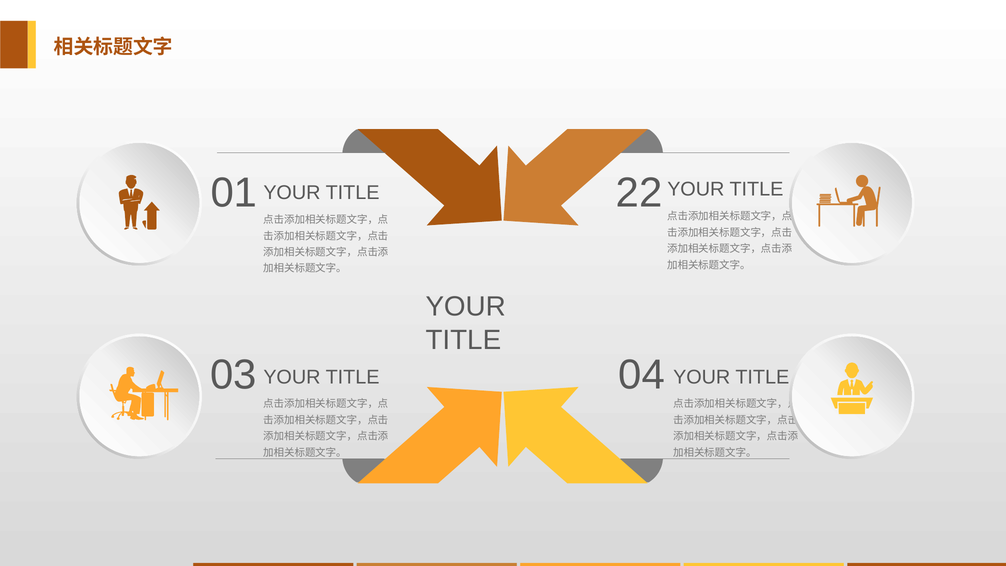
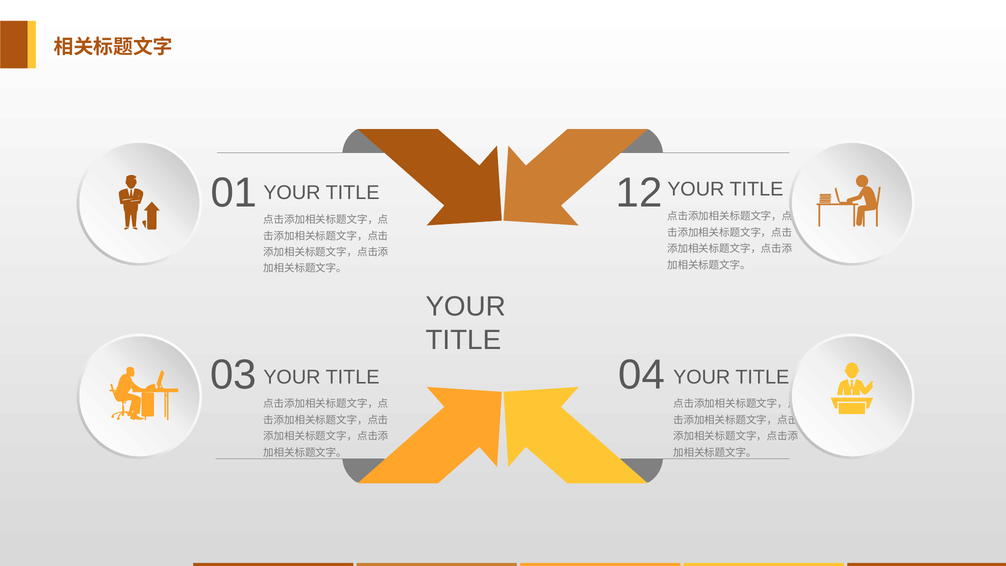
22: 22 -> 12
